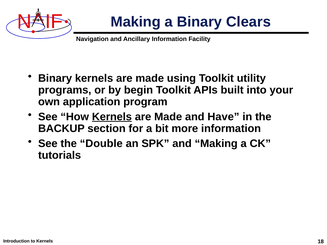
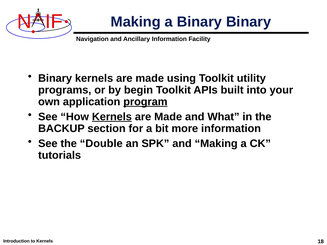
Binary Clears: Clears -> Binary
program underline: none -> present
Have: Have -> What
